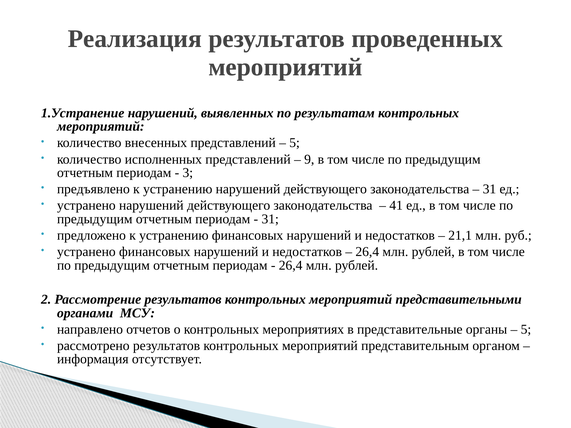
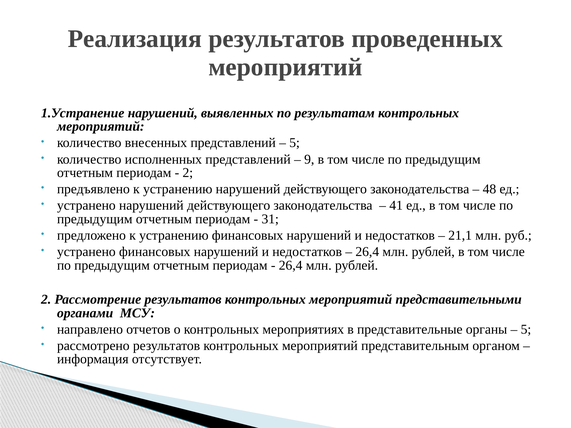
3 at (188, 173): 3 -> 2
31 at (489, 189): 31 -> 48
